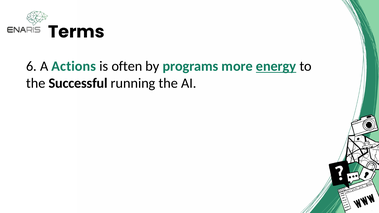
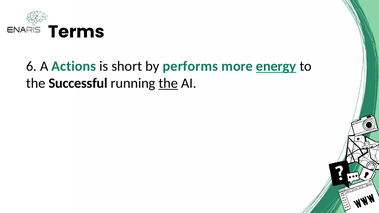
often: often -> short
programs: programs -> performs
the at (168, 83) underline: none -> present
